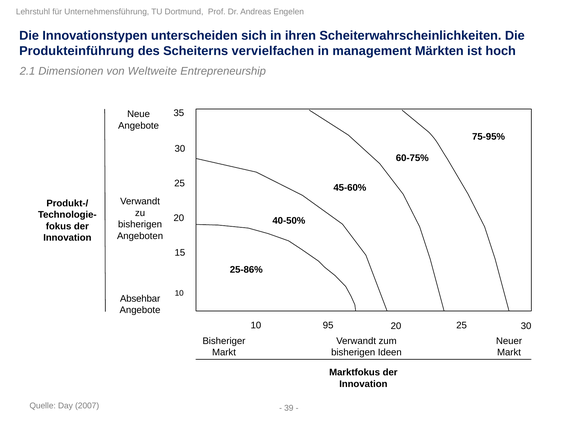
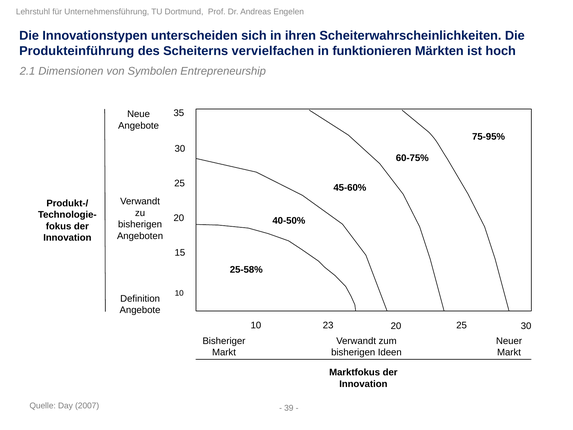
management: management -> funktionieren
Weltweite: Weltweite -> Symbolen
25-86%: 25-86% -> 25-58%
Absehbar: Absehbar -> Definition
95: 95 -> 23
